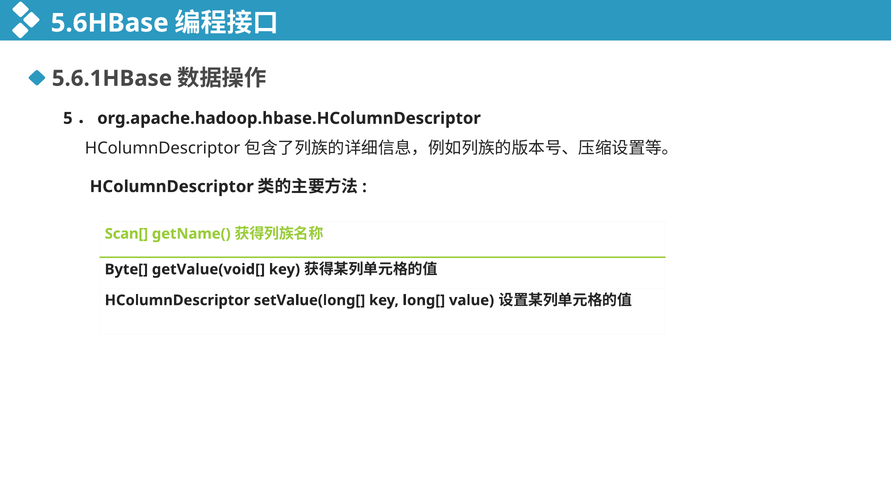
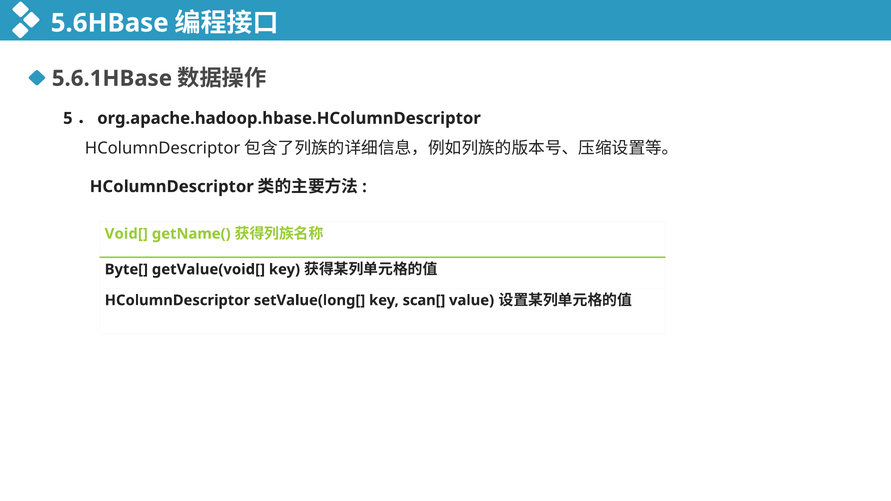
Scan[: Scan[ -> Void[
long[: long[ -> scan[
